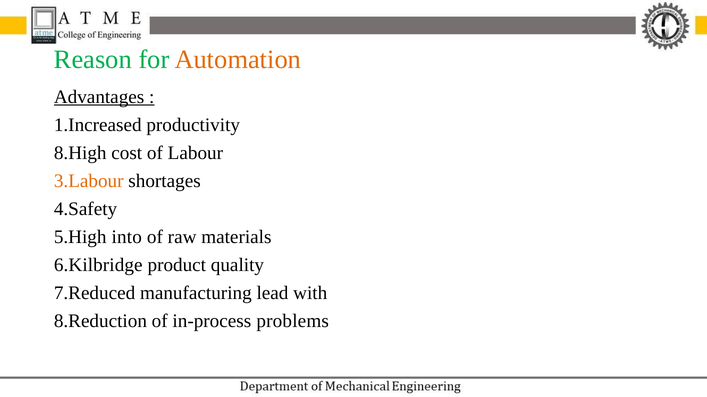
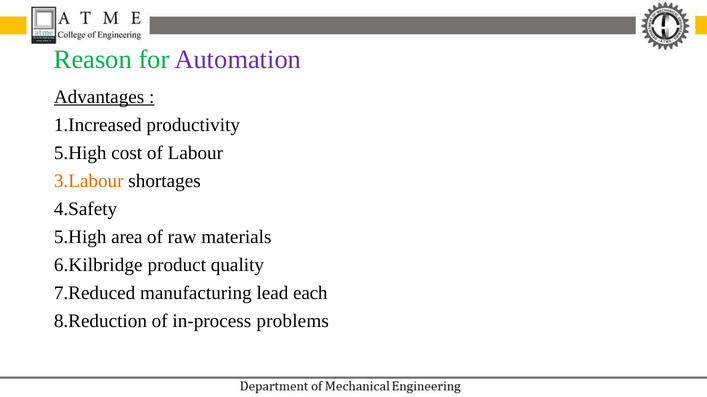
Automation colour: orange -> purple
8.High at (80, 153): 8.High -> 5.High
into: into -> area
with: with -> each
